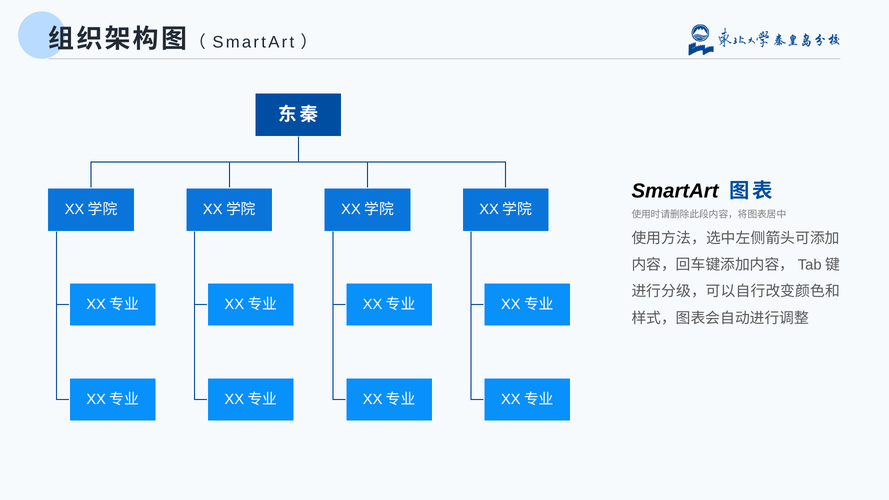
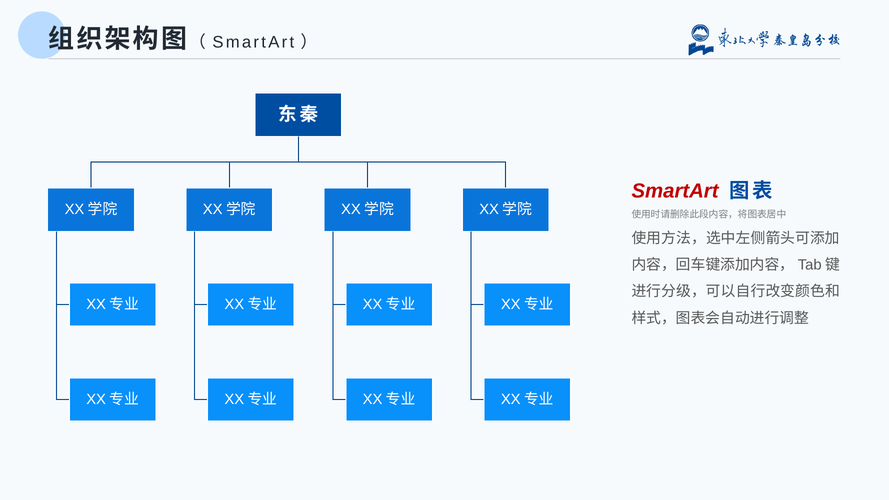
SmartArt at (675, 191) colour: black -> red
